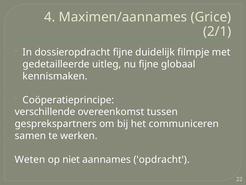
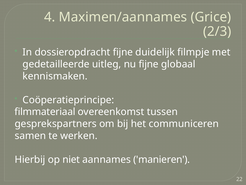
2/1: 2/1 -> 2/3
verschillende: verschillende -> filmmateriaal
Weten: Weten -> Hierbij
opdracht: opdracht -> manieren
